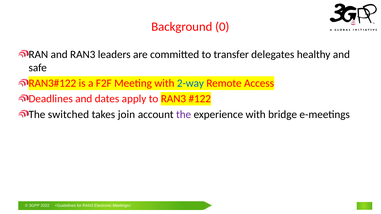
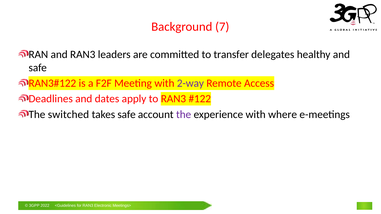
0: 0 -> 7
2-way colour: blue -> purple
takes join: join -> safe
bridge: bridge -> where
